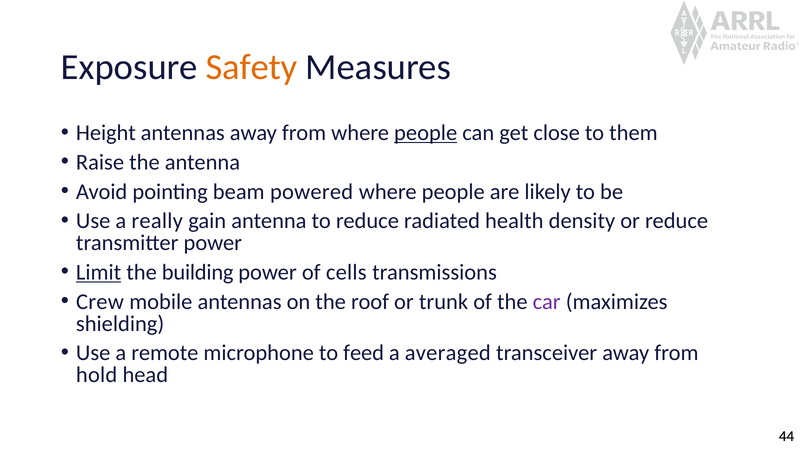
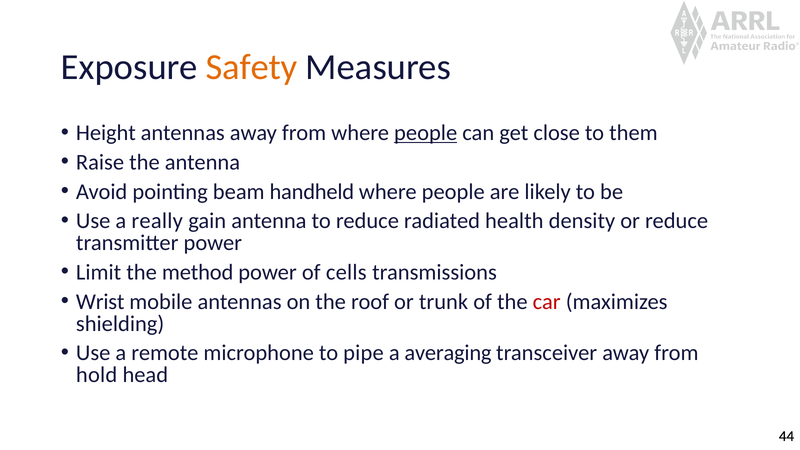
powered: powered -> handheld
Limit underline: present -> none
building: building -> method
Crew: Crew -> Wrist
car colour: purple -> red
feed: feed -> pipe
averaged: averaged -> averaging
